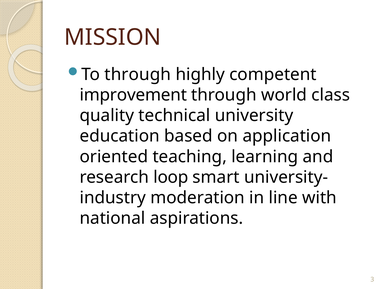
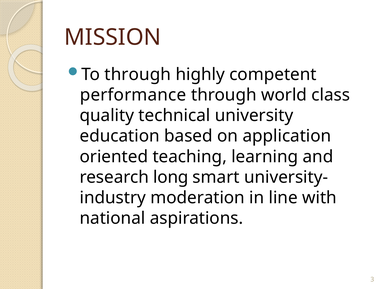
improvement: improvement -> performance
loop: loop -> long
